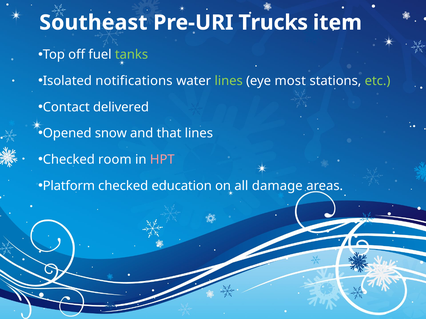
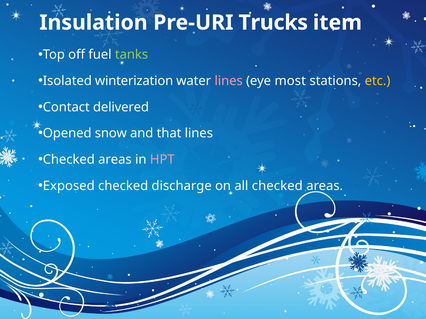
Southeast: Southeast -> Insulation
notifications: notifications -> winterization
lines at (229, 81) colour: light green -> pink
etc colour: light green -> yellow
room at (115, 160): room -> areas
Platform: Platform -> Exposed
education: education -> discharge
all damage: damage -> checked
